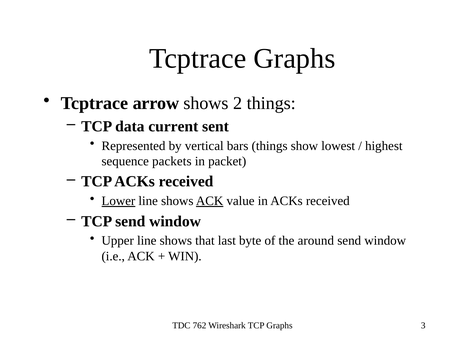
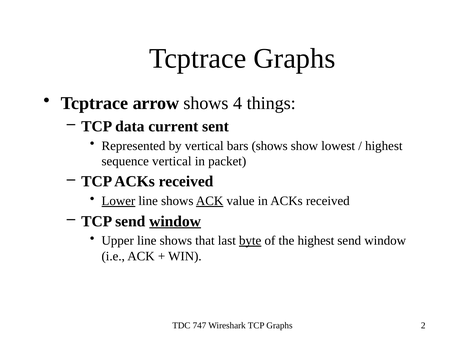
2: 2 -> 4
bars things: things -> shows
sequence packets: packets -> vertical
window at (175, 222) underline: none -> present
byte underline: none -> present
the around: around -> highest
762: 762 -> 747
3: 3 -> 2
